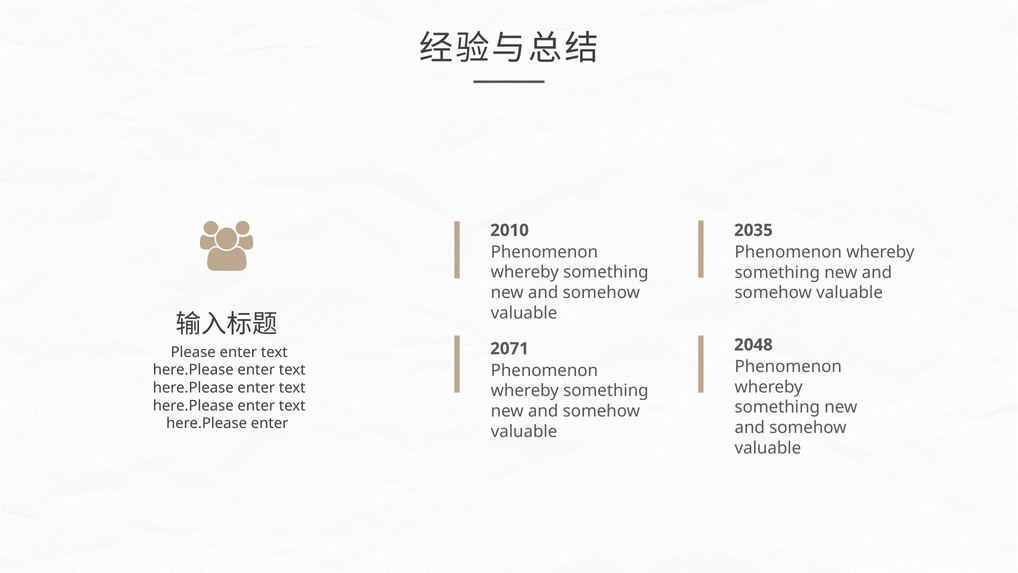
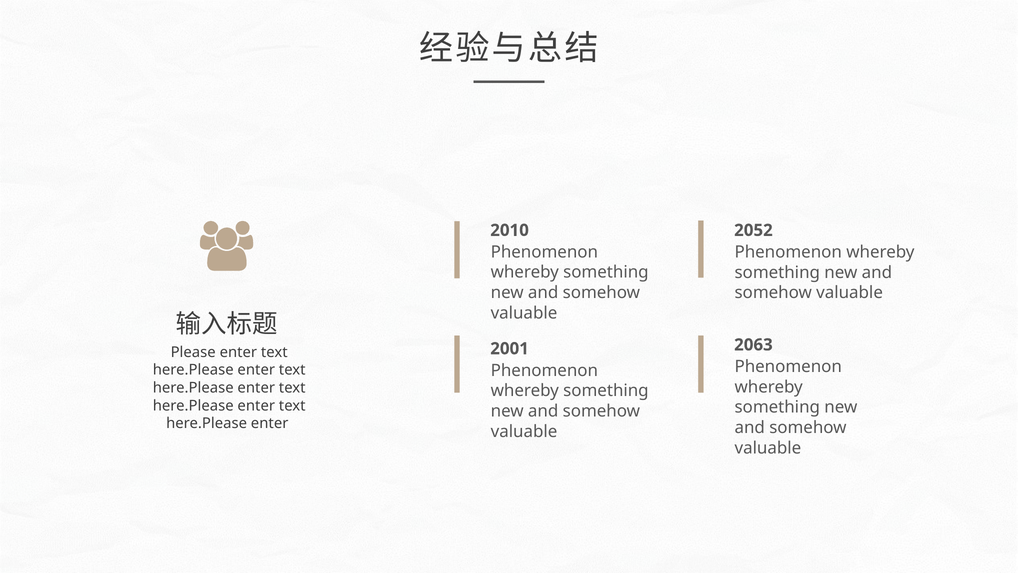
2035: 2035 -> 2052
2048: 2048 -> 2063
2071: 2071 -> 2001
